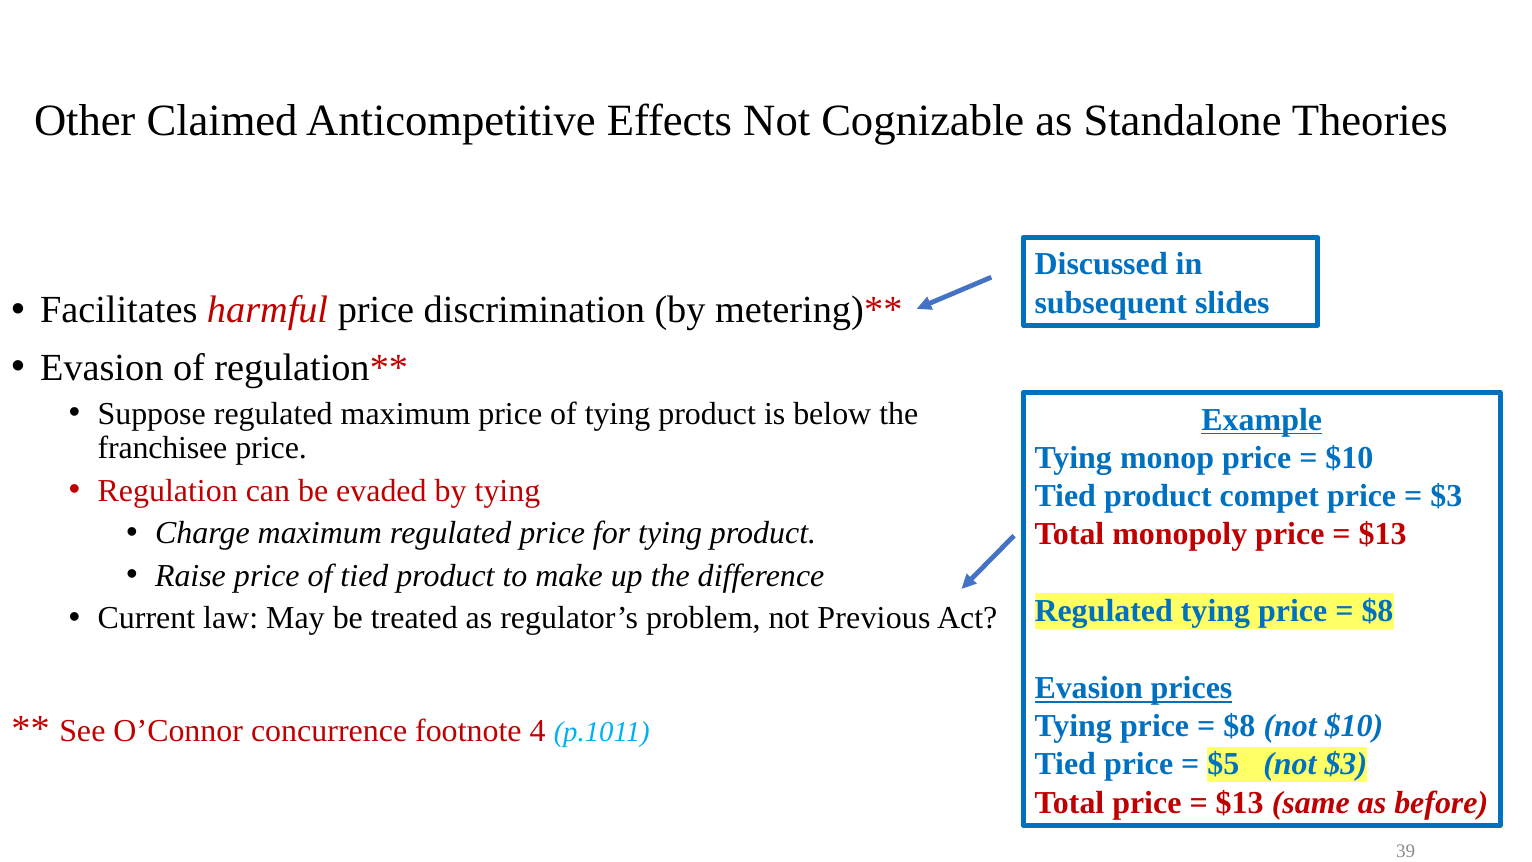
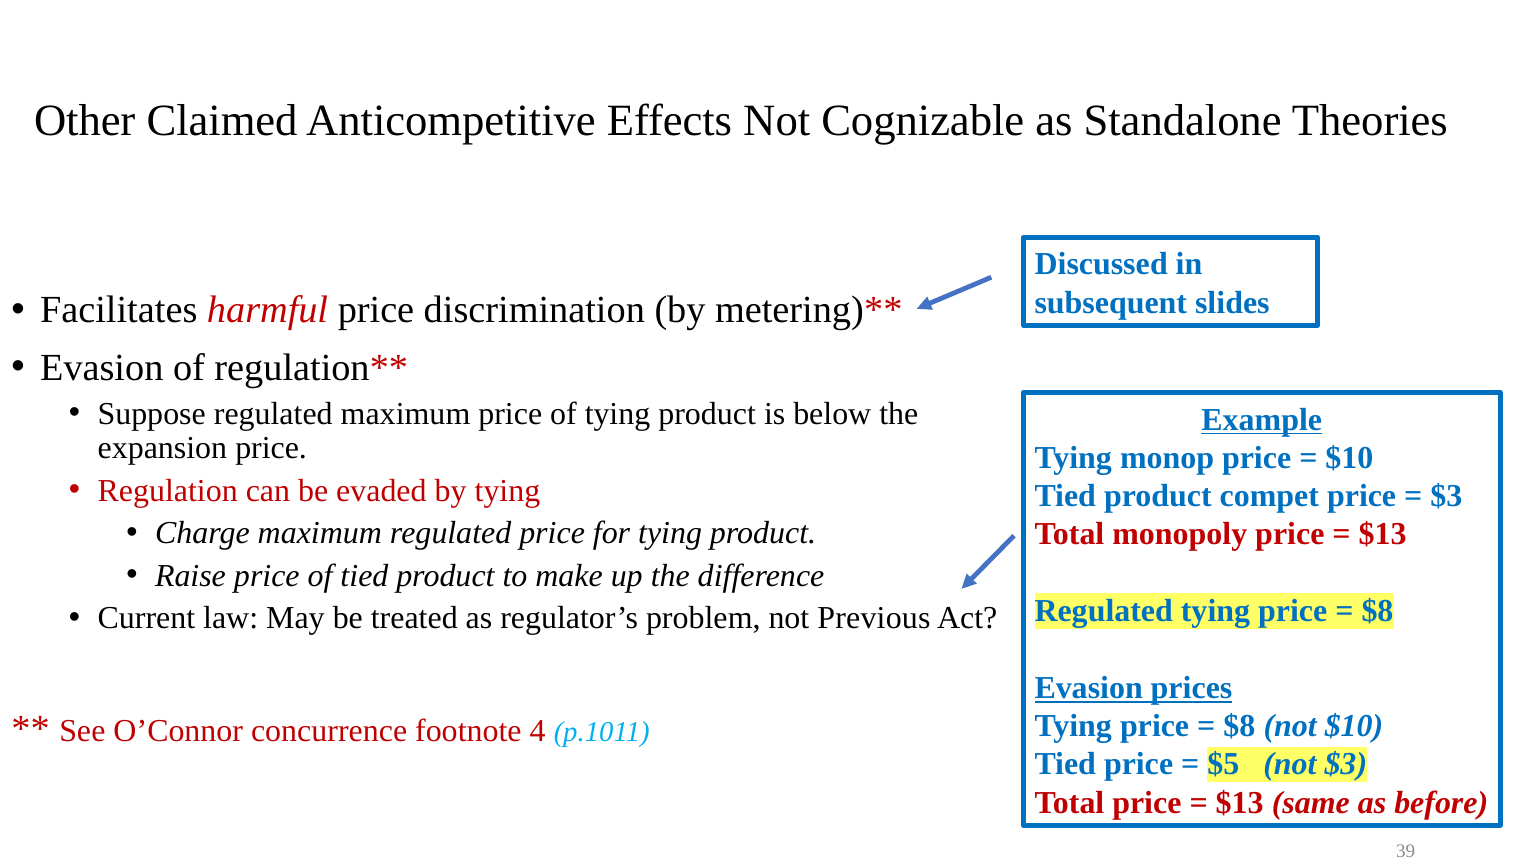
franchisee: franchisee -> expansion
